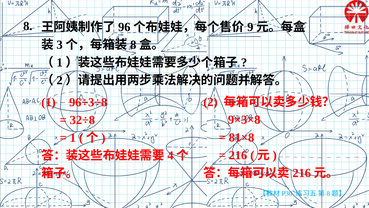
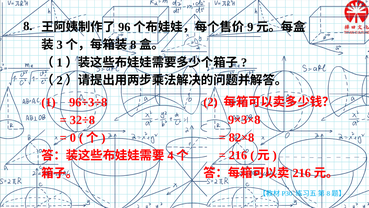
81×8: 81×8 -> 82×8
1 at (73, 138): 1 -> 0
